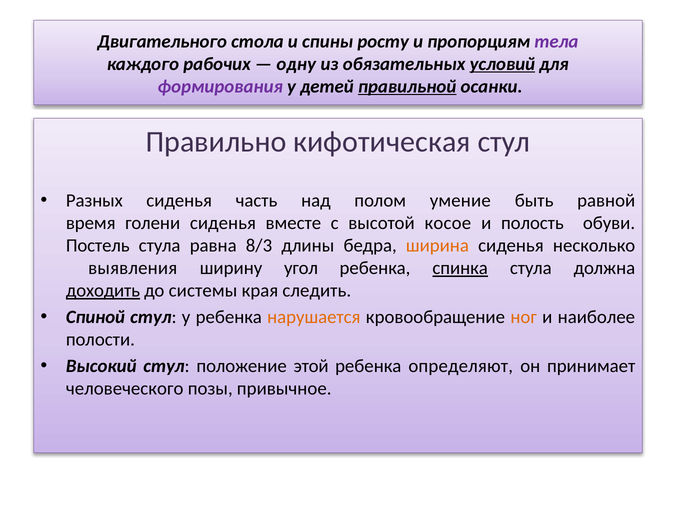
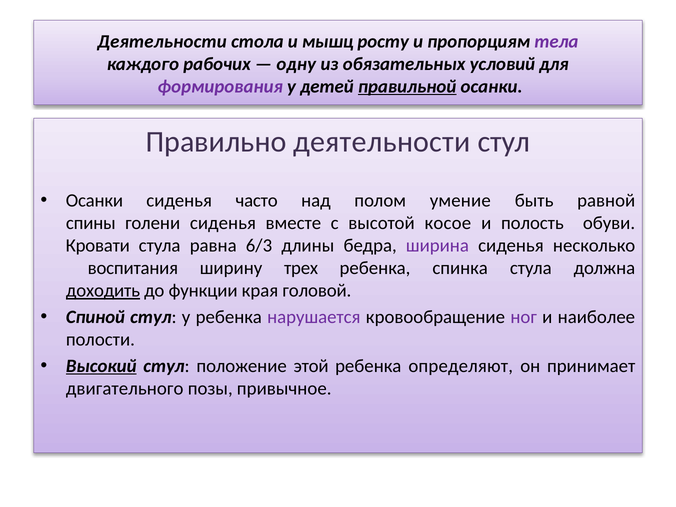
Двигательного at (162, 41): Двигательного -> Деятельности
спины: спины -> мышц
условий underline: present -> none
Правильно кифотическая: кифотическая -> деятельности
Разных at (94, 200): Разных -> Осанки
часть: часть -> часто
время: время -> спины
Постель: Постель -> Кровати
8/3: 8/3 -> 6/3
ширина colour: orange -> purple
выявления: выявления -> воспитания
угол: угол -> трех
спинка underline: present -> none
системы: системы -> функции
следить: следить -> головой
нарушается colour: orange -> purple
ног colour: orange -> purple
Высокий underline: none -> present
человеческого: человеческого -> двигательного
